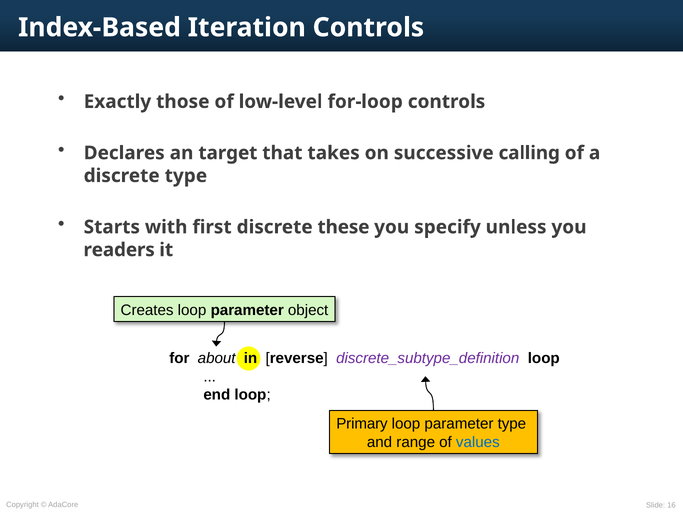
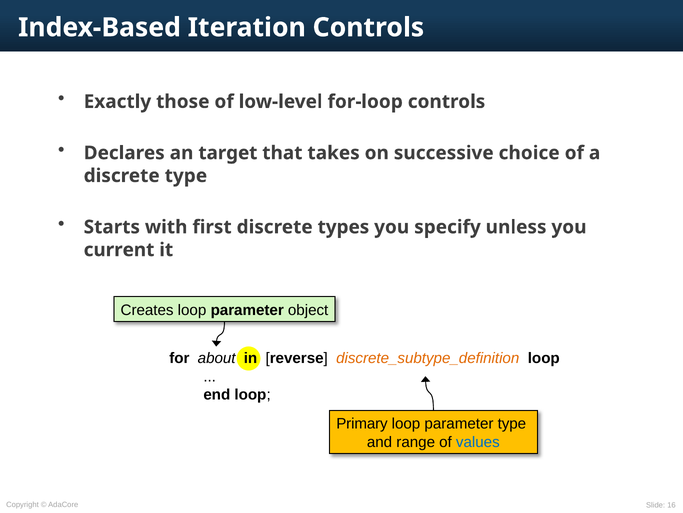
calling: calling -> choice
these: these -> types
readers: readers -> current
discrete_subtype_definition colour: purple -> orange
